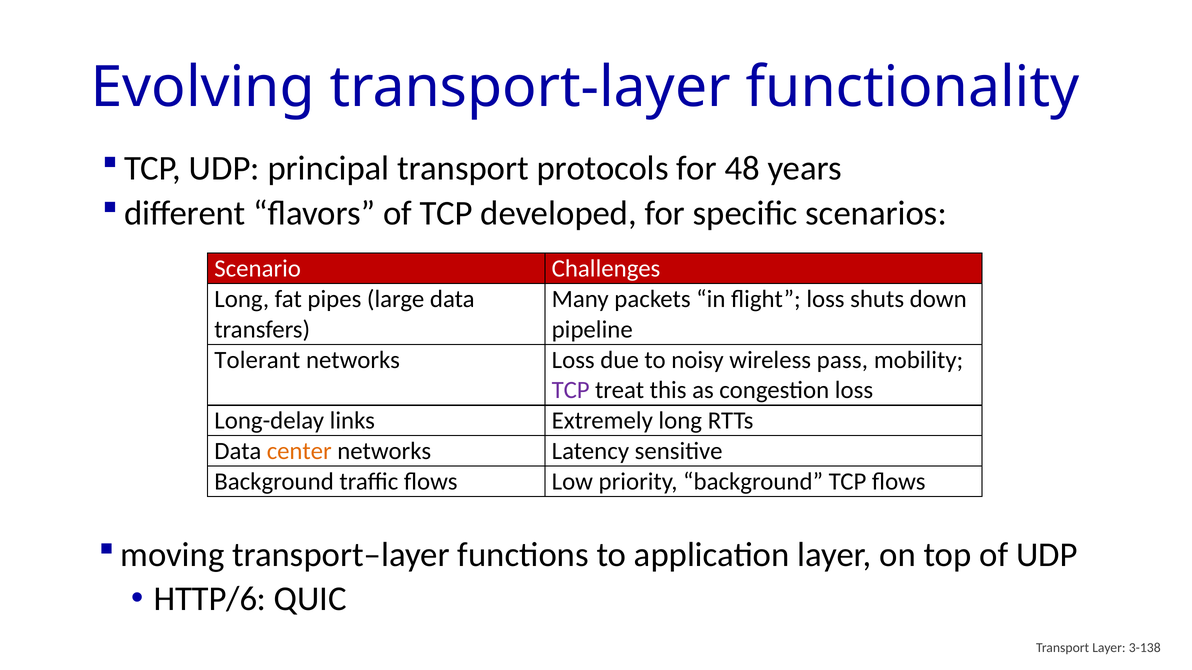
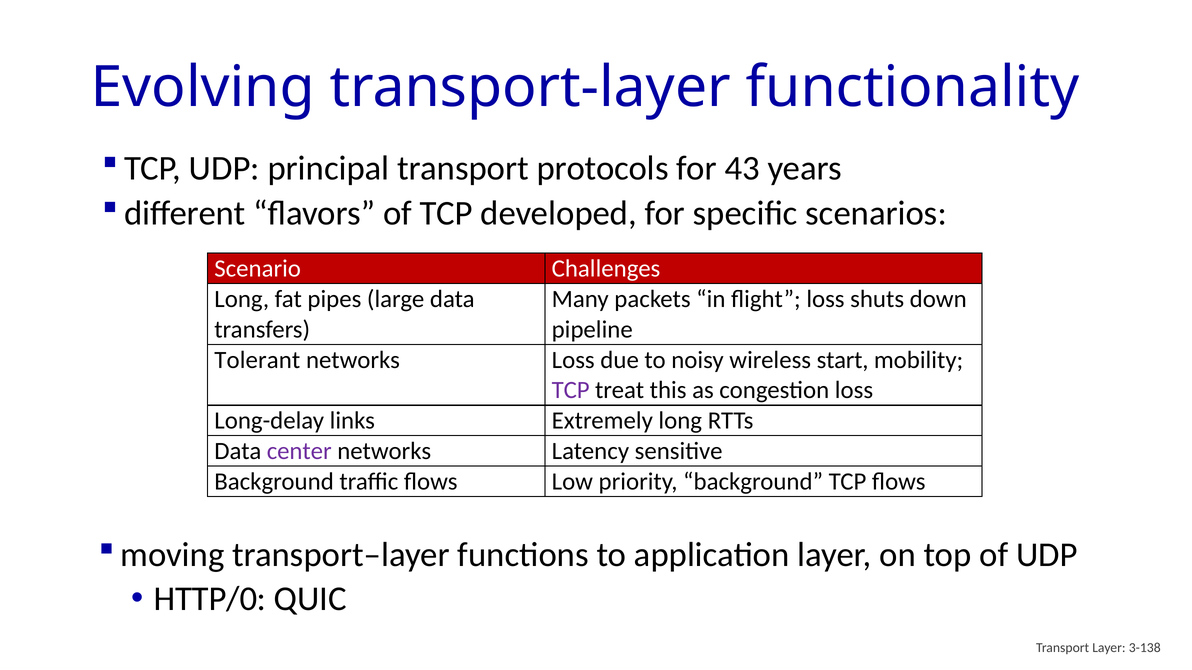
48: 48 -> 43
pass: pass -> start
center colour: orange -> purple
HTTP/6: HTTP/6 -> HTTP/0
